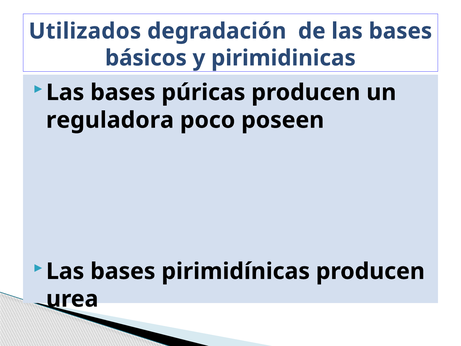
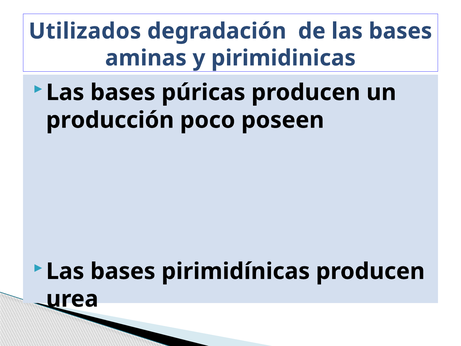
básicos: básicos -> aminas
reguladora: reguladora -> producción
